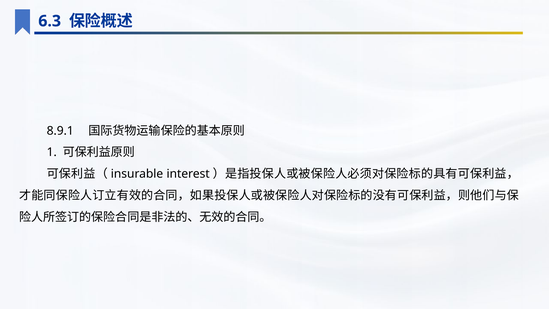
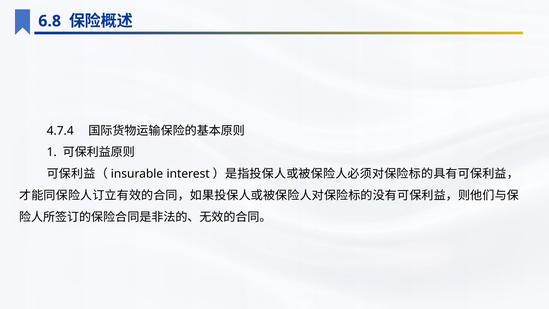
6.3: 6.3 -> 6.8
8.9.1: 8.9.1 -> 4.7.4
